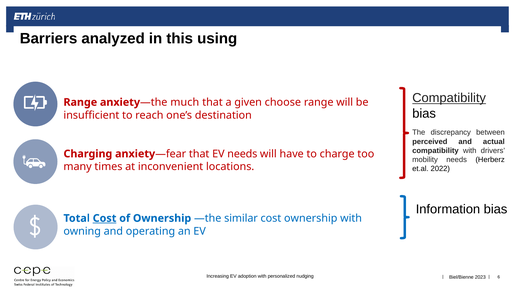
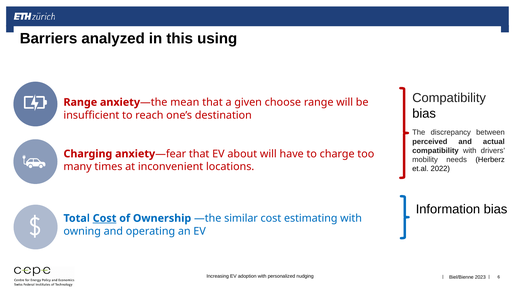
Compatibility at (449, 98) underline: present -> none
much: much -> mean
EV needs: needs -> about
cost ownership: ownership -> estimating
